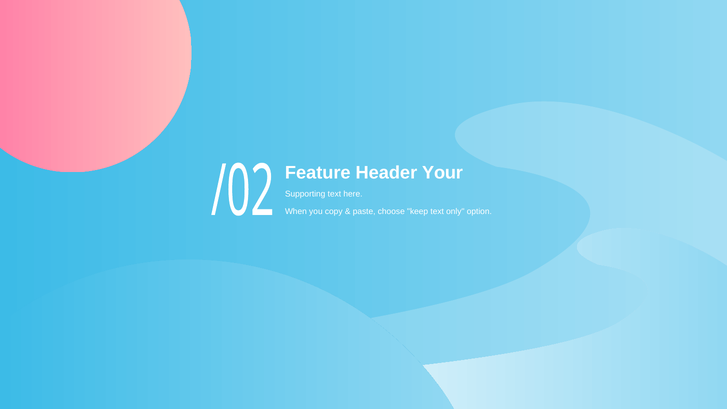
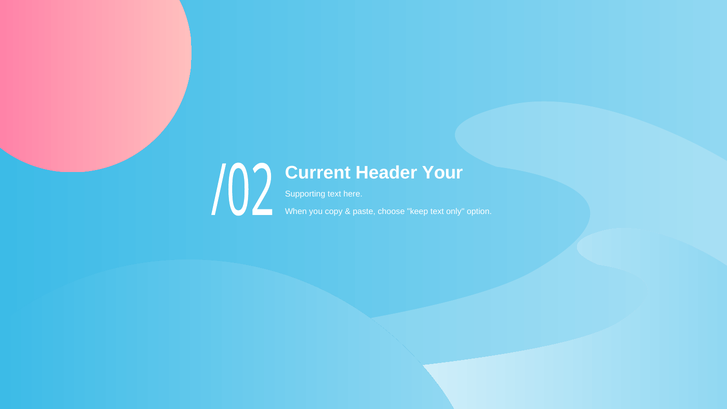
Feature: Feature -> Current
